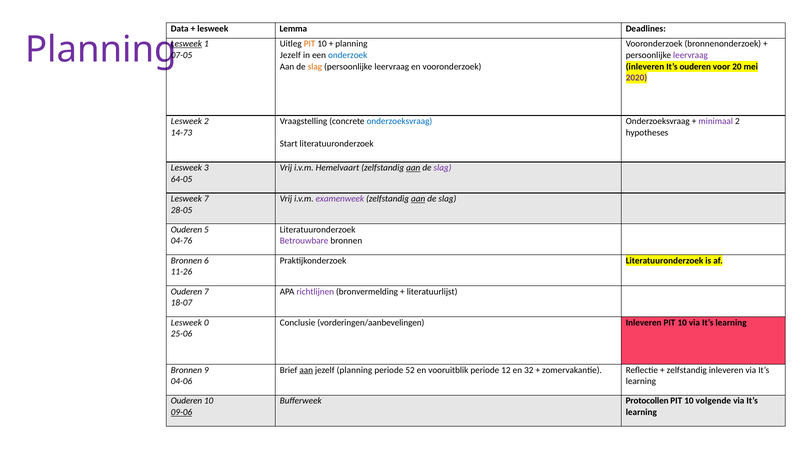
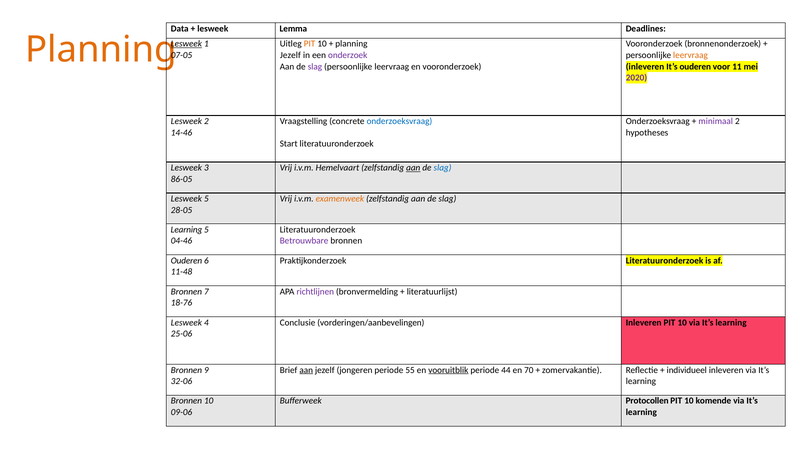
Planning at (101, 50) colour: purple -> orange
onderzoek colour: blue -> purple
leervraag at (691, 55) colour: purple -> orange
slag at (315, 67) colour: orange -> purple
20: 20 -> 11
14-73: 14-73 -> 14-46
slag at (443, 168) colour: purple -> blue
64-05: 64-05 -> 86-05
Lesweek 7: 7 -> 5
examenweek colour: purple -> orange
aan at (418, 199) underline: present -> none
Ouderen at (186, 230): Ouderen -> Learning
04-76: 04-76 -> 04-46
Bronnen at (186, 261): Bronnen -> Ouderen
11-26: 11-26 -> 11-48
Ouderen at (186, 291): Ouderen -> Bronnen
18-07: 18-07 -> 18-76
0: 0 -> 4
jezelf planning: planning -> jongeren
52: 52 -> 55
vooruitblik underline: none -> present
12: 12 -> 44
32: 32 -> 70
zelfstandig at (687, 370): zelfstandig -> individueel
04-06: 04-06 -> 32-06
Ouderen at (186, 401): Ouderen -> Bronnen
volgende: volgende -> komende
09-06 underline: present -> none
